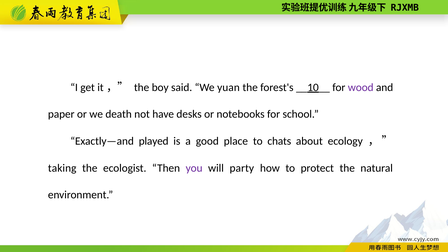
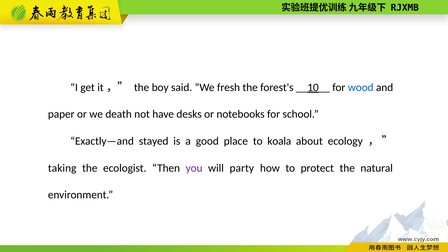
yuan: yuan -> fresh
wood colour: purple -> blue
played: played -> stayed
chats: chats -> koala
